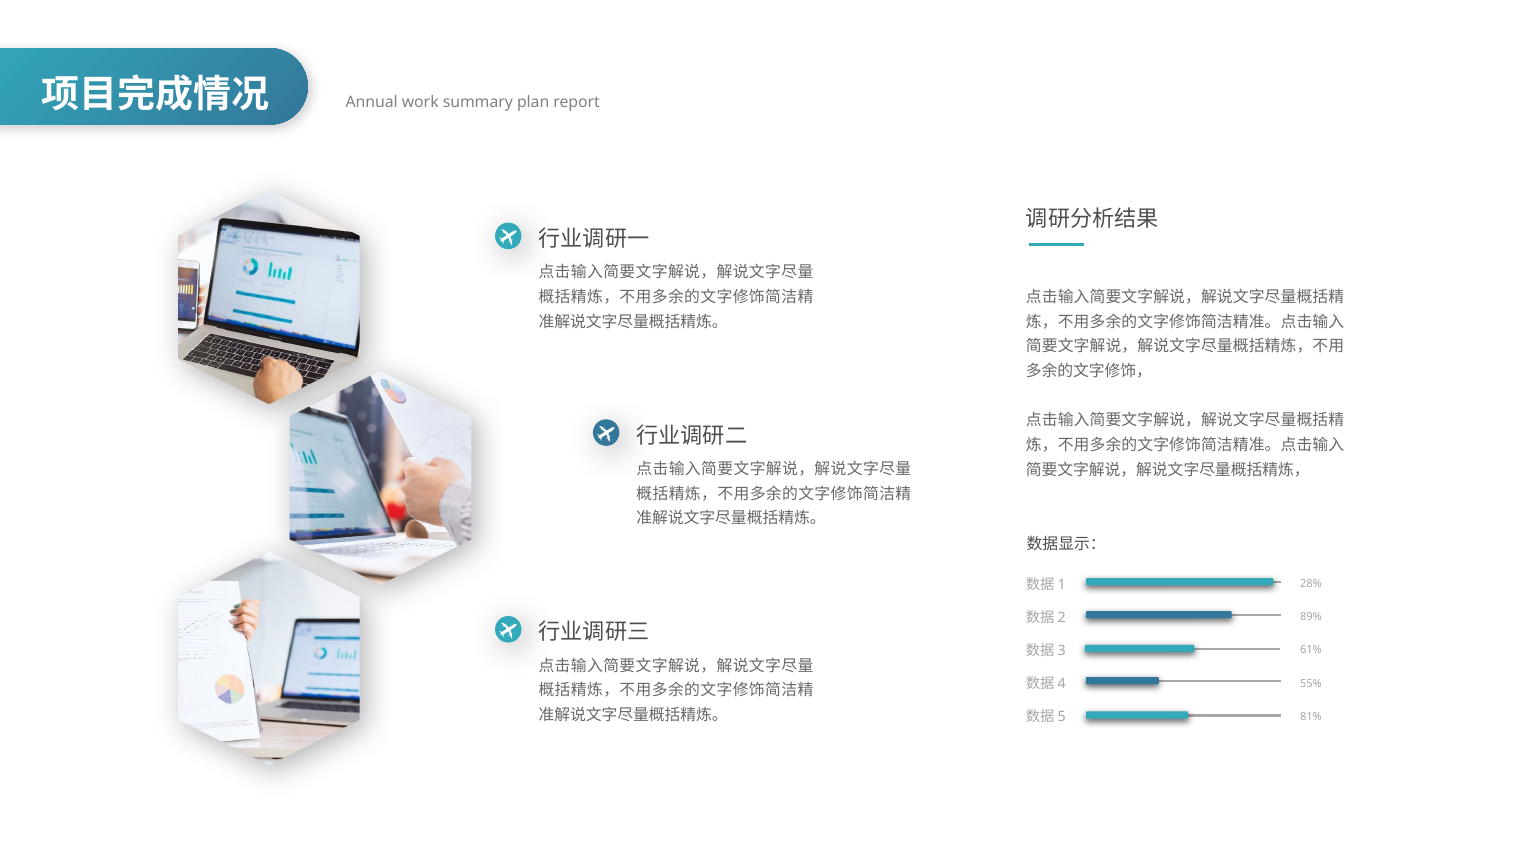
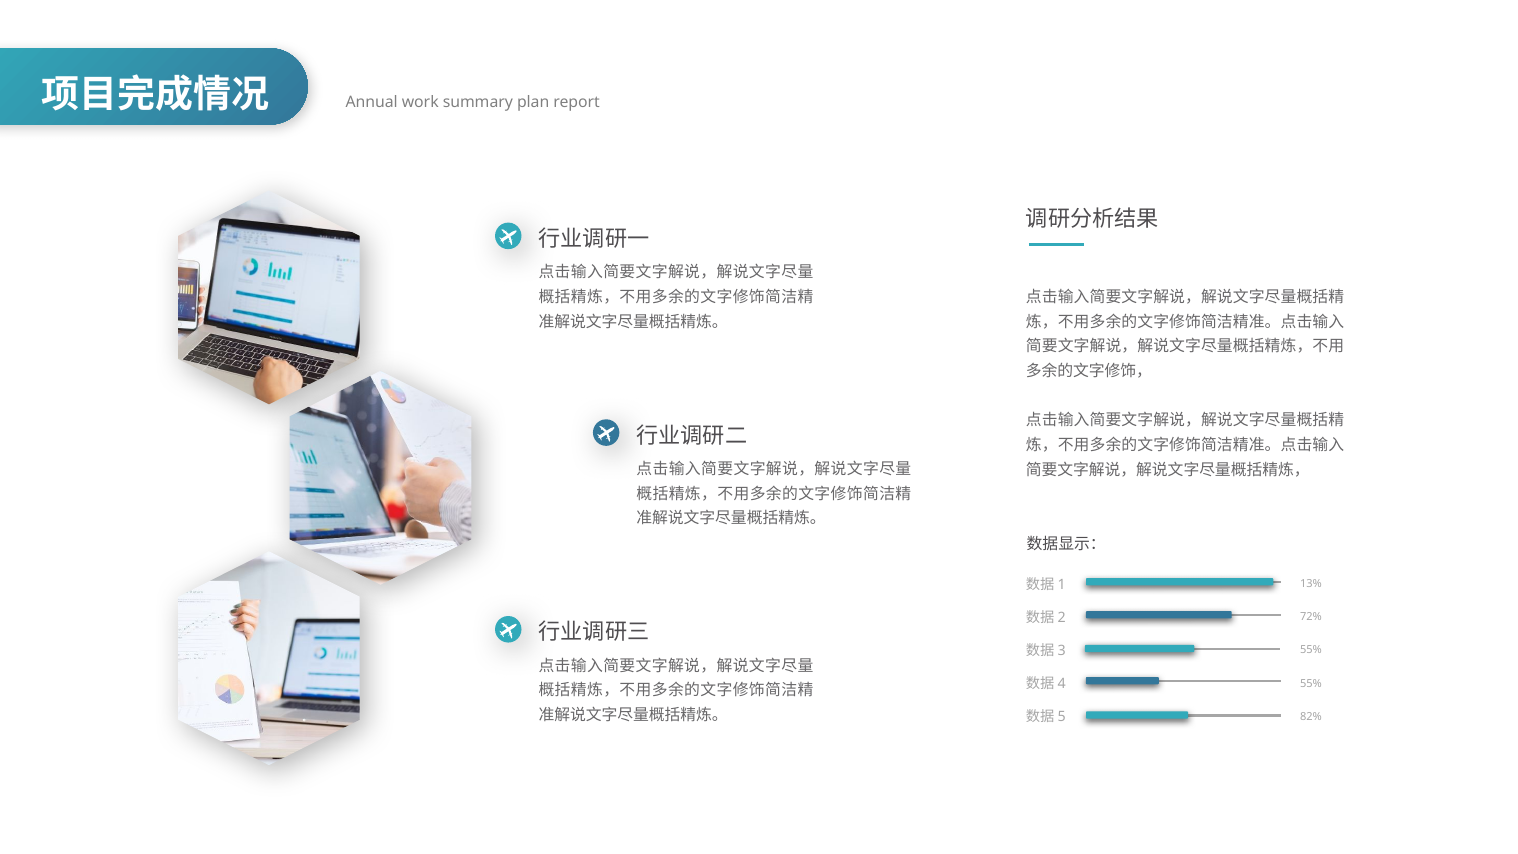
28%: 28% -> 13%
89%: 89% -> 72%
61% at (1311, 650): 61% -> 55%
81%: 81% -> 82%
